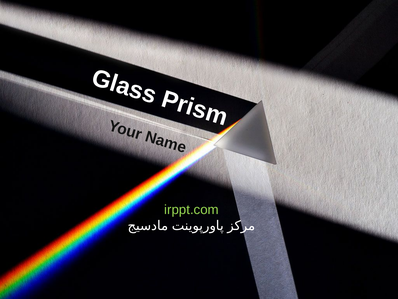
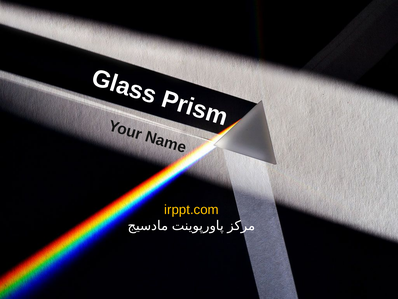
irppt.com colour: light green -> yellow
